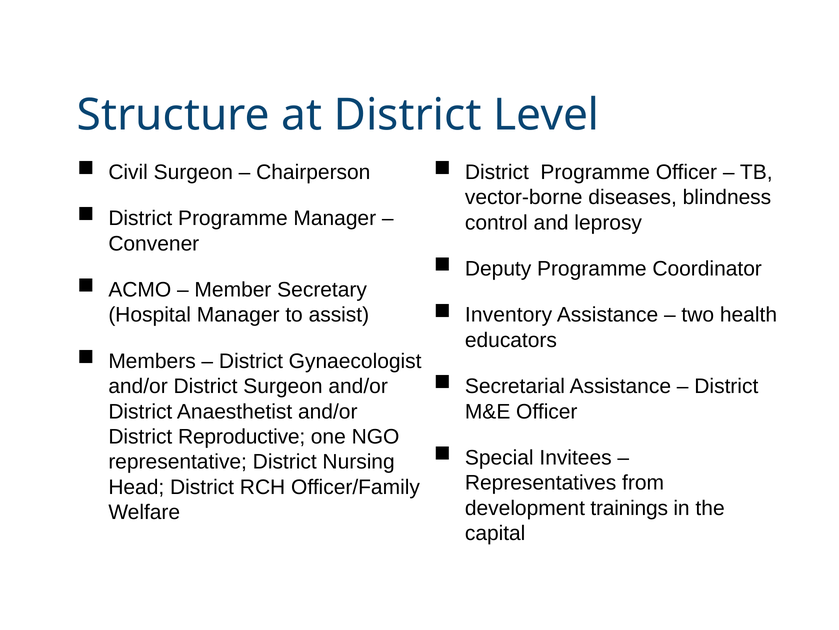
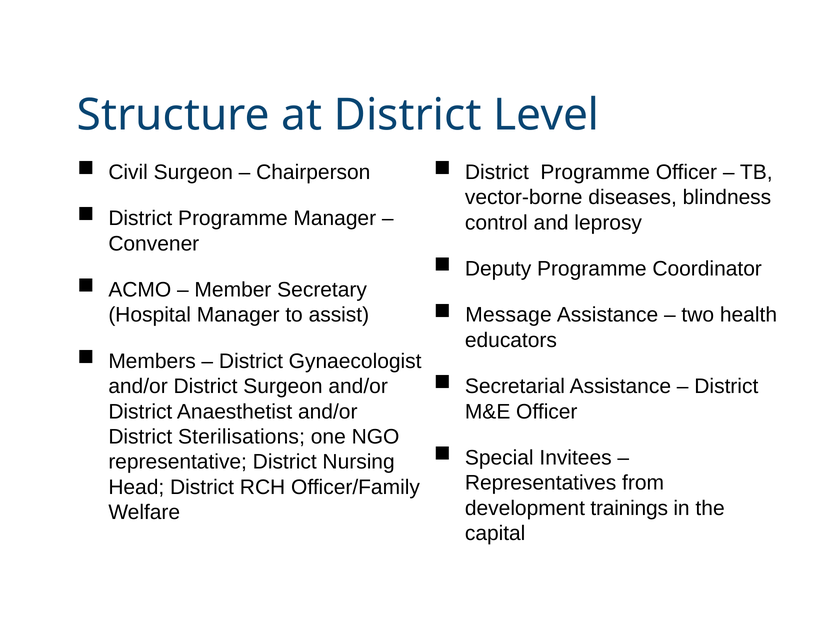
Inventory: Inventory -> Message
Reproductive: Reproductive -> Sterilisations
